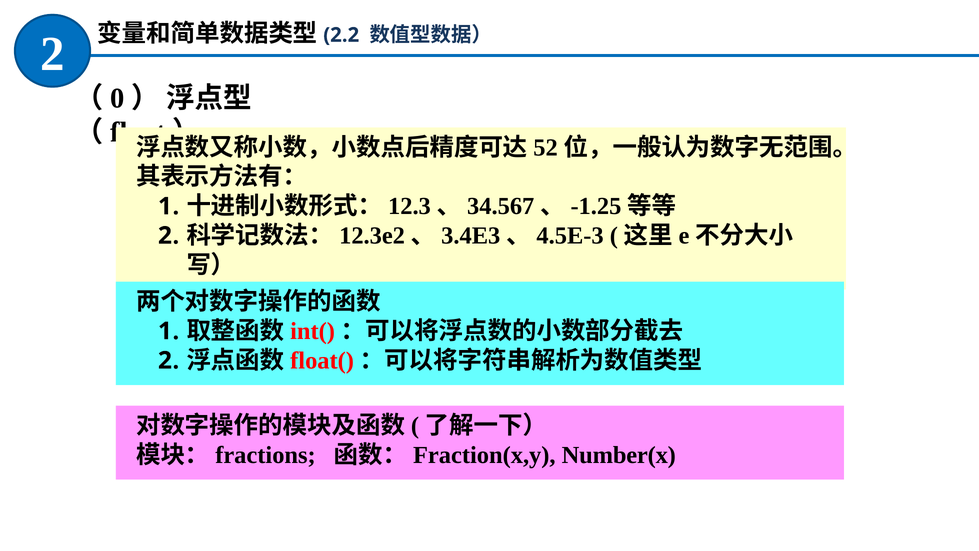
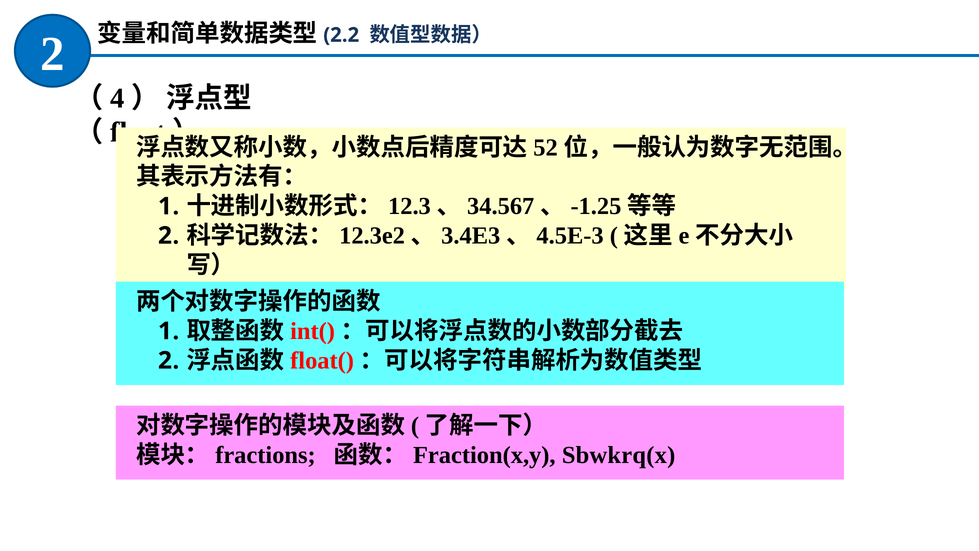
0: 0 -> 4
Number(x: Number(x -> Sbwkrq(x
